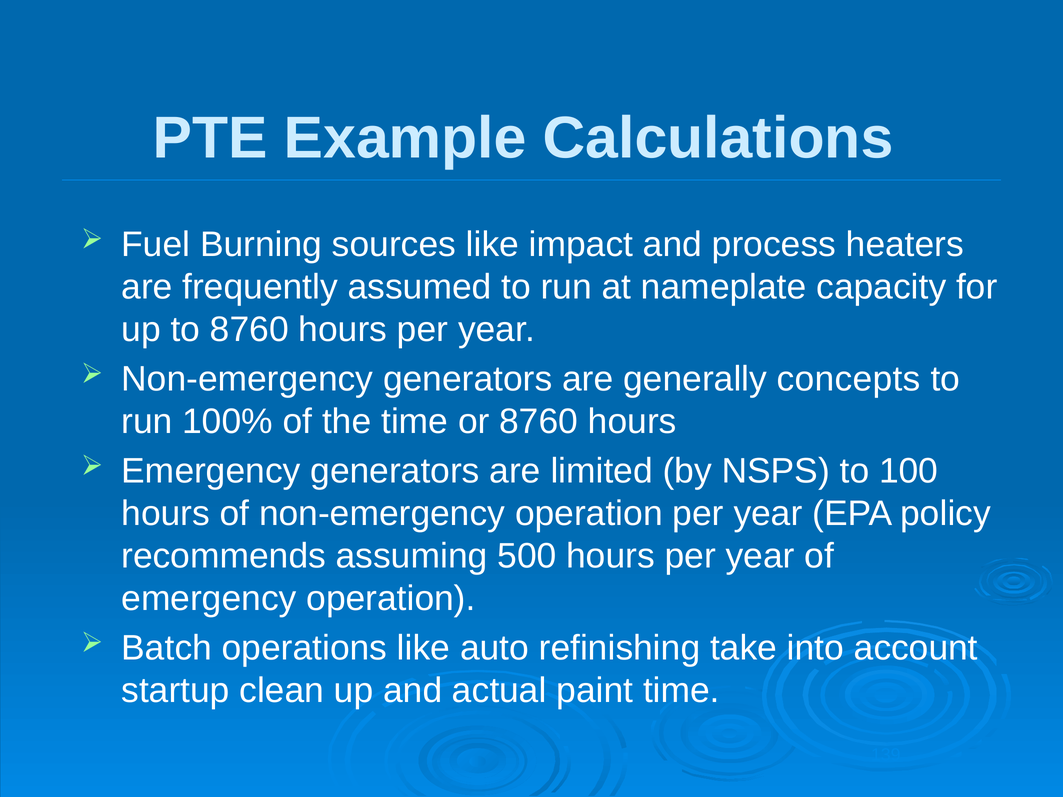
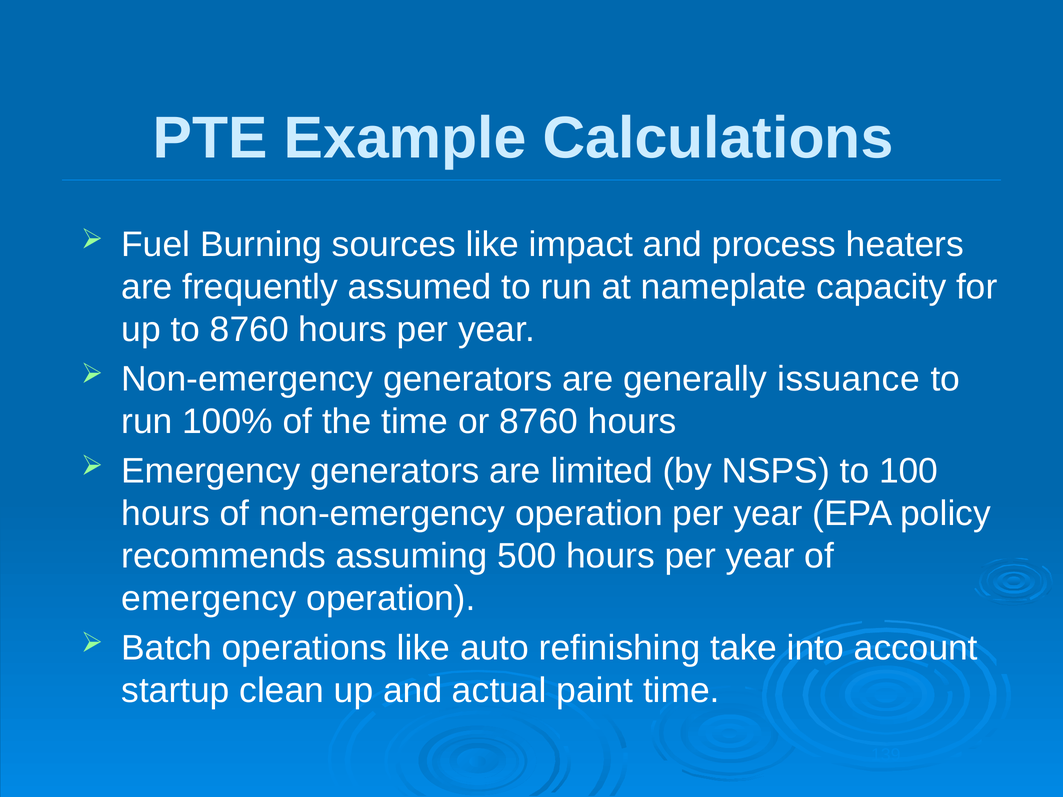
concepts: concepts -> issuance
